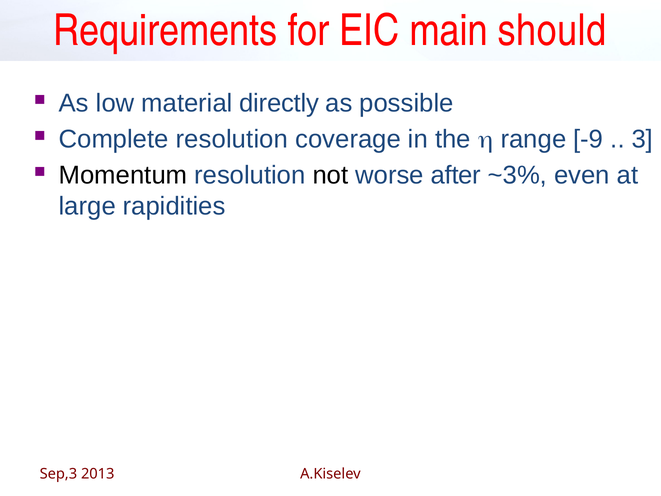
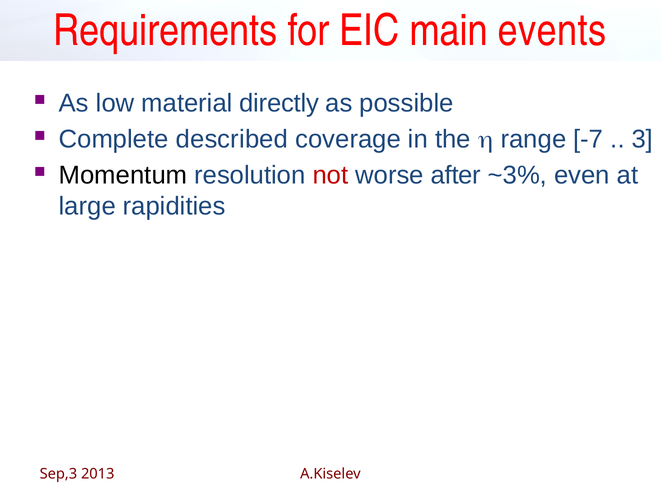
should: should -> events
Complete resolution: resolution -> described
-9: -9 -> -7
not colour: black -> red
